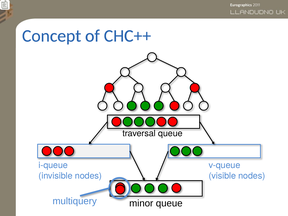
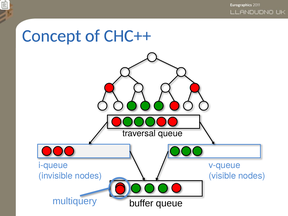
minor: minor -> buffer
